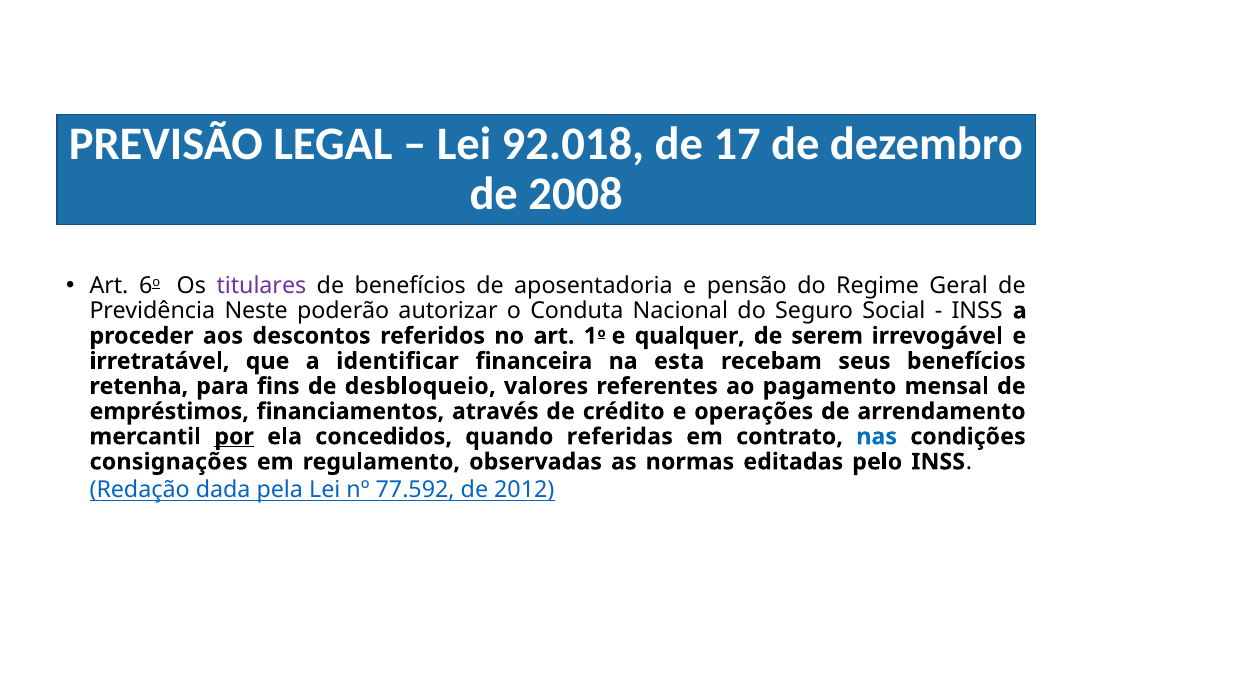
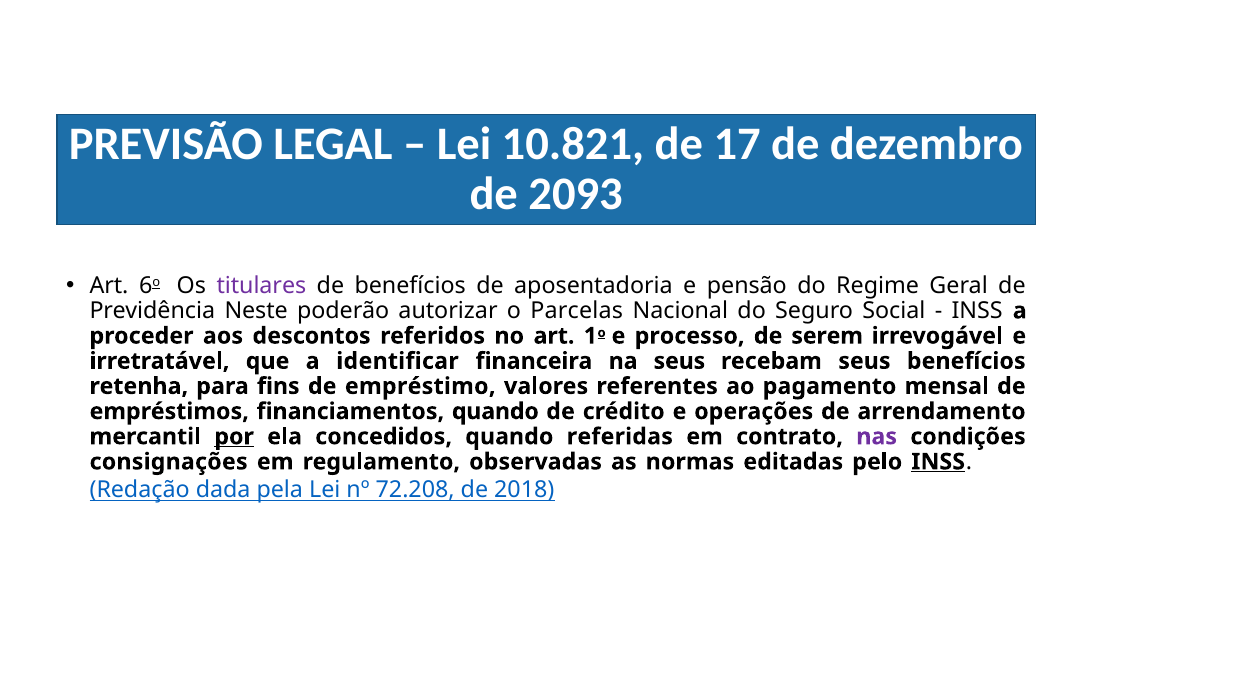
92.018: 92.018 -> 10.821
2008: 2008 -> 2093
Conduta: Conduta -> Parcelas
qualquer: qualquer -> processo
na esta: esta -> seus
desbloqueio: desbloqueio -> empréstimo
financiamentos através: através -> quando
nas colour: blue -> purple
INSS at (938, 462) underline: none -> present
77.592: 77.592 -> 72.208
2012: 2012 -> 2018
